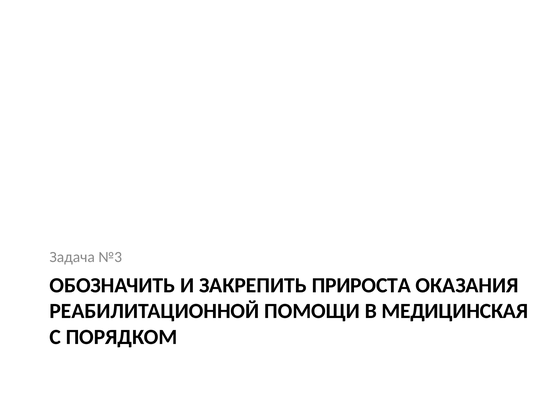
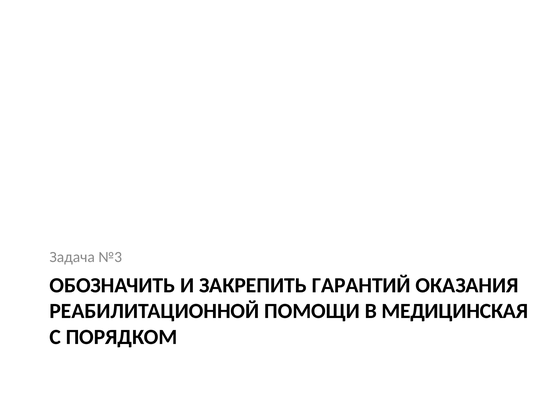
ПРИРОСТА: ПРИРОСТА -> ГАРАНТИЙ
